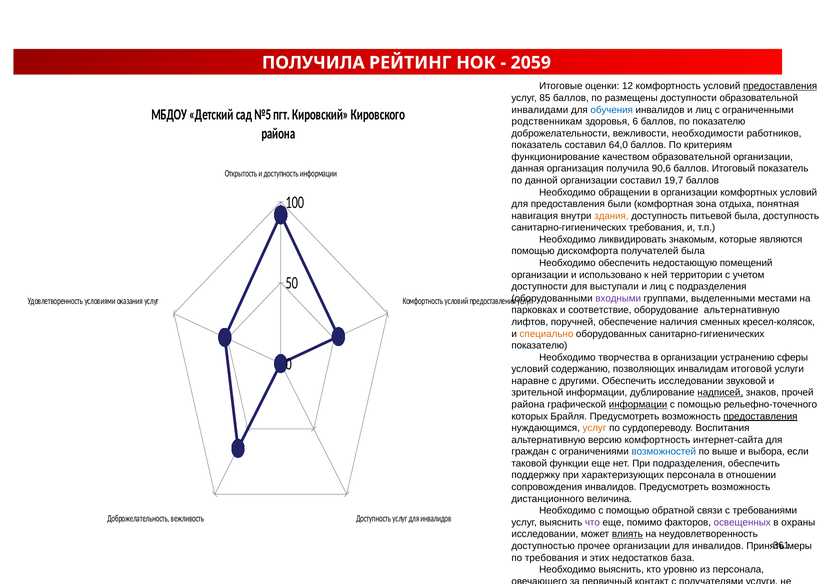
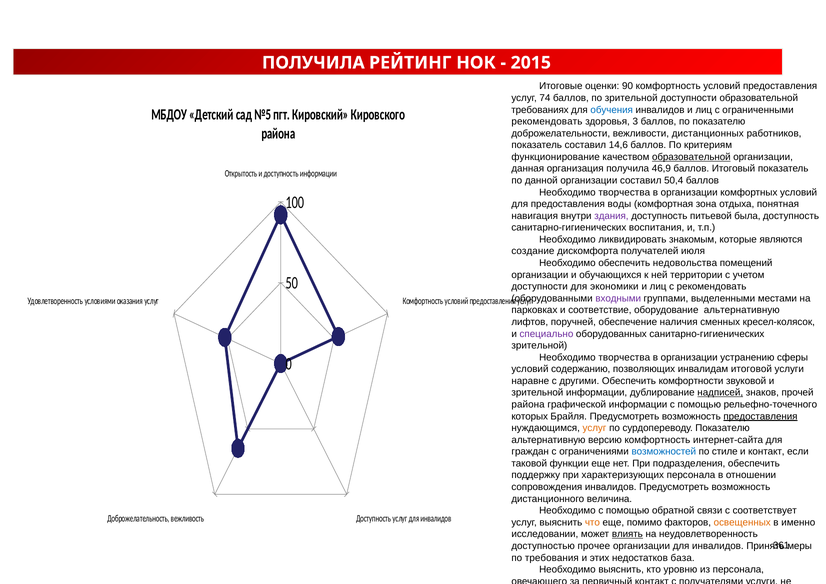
2059: 2059 -> 2015
12: 12 -> 90
предоставления at (780, 86) underline: present -> none
85: 85 -> 74
по размещены: размещены -> зрительной
инвалидами: инвалидами -> требованиях
родственникам at (547, 122): родственникам -> рекомендовать
6: 6 -> 3
вежливости необходимости: необходимости -> дистанционных
64,0: 64,0 -> 14,6
образовательной at (691, 157) underline: none -> present
90,6: 90,6 -> 46,9
19,7: 19,7 -> 50,4
обращении at (624, 192): обращении -> творчества
были: были -> воды
здания colour: orange -> purple
санитарно-гигиенических требования: требования -> воспитания
помощью at (533, 251): помощью -> создание
получателей была: была -> июля
обеспечить недостающую: недостающую -> недовольства
использовано: использовано -> обучающихся
выступали: выступали -> экономики
с подразделения: подразделения -> рекомендовать
специально colour: orange -> purple
показателю at (539, 346): показателю -> зрительной
Обеспечить исследовании: исследовании -> комфортности
информации at (638, 405) underline: present -> none
сурдопереводу Воспитания: Воспитания -> Показателю
по выше: выше -> стиле
и выбора: выбора -> контакт
с требованиями: требованиями -> соответствует
что at (592, 522) colour: purple -> orange
освещенных colour: purple -> orange
в охраны: охраны -> именно
